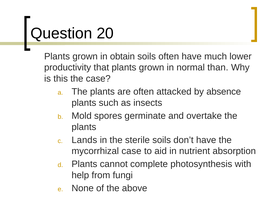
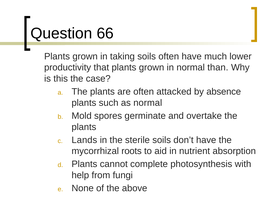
20: 20 -> 66
obtain: obtain -> taking
as insects: insects -> normal
mycorrhizal case: case -> roots
